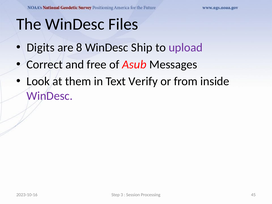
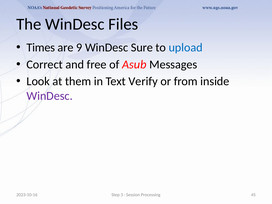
Digits: Digits -> Times
8: 8 -> 9
Ship: Ship -> Sure
upload colour: purple -> blue
